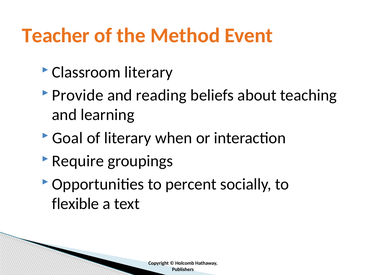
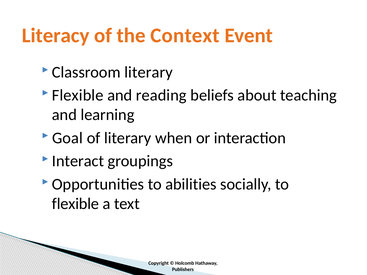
Teacher: Teacher -> Literacy
Method: Method -> Context
Provide at (78, 95): Provide -> Flexible
Require: Require -> Interact
percent: percent -> abilities
